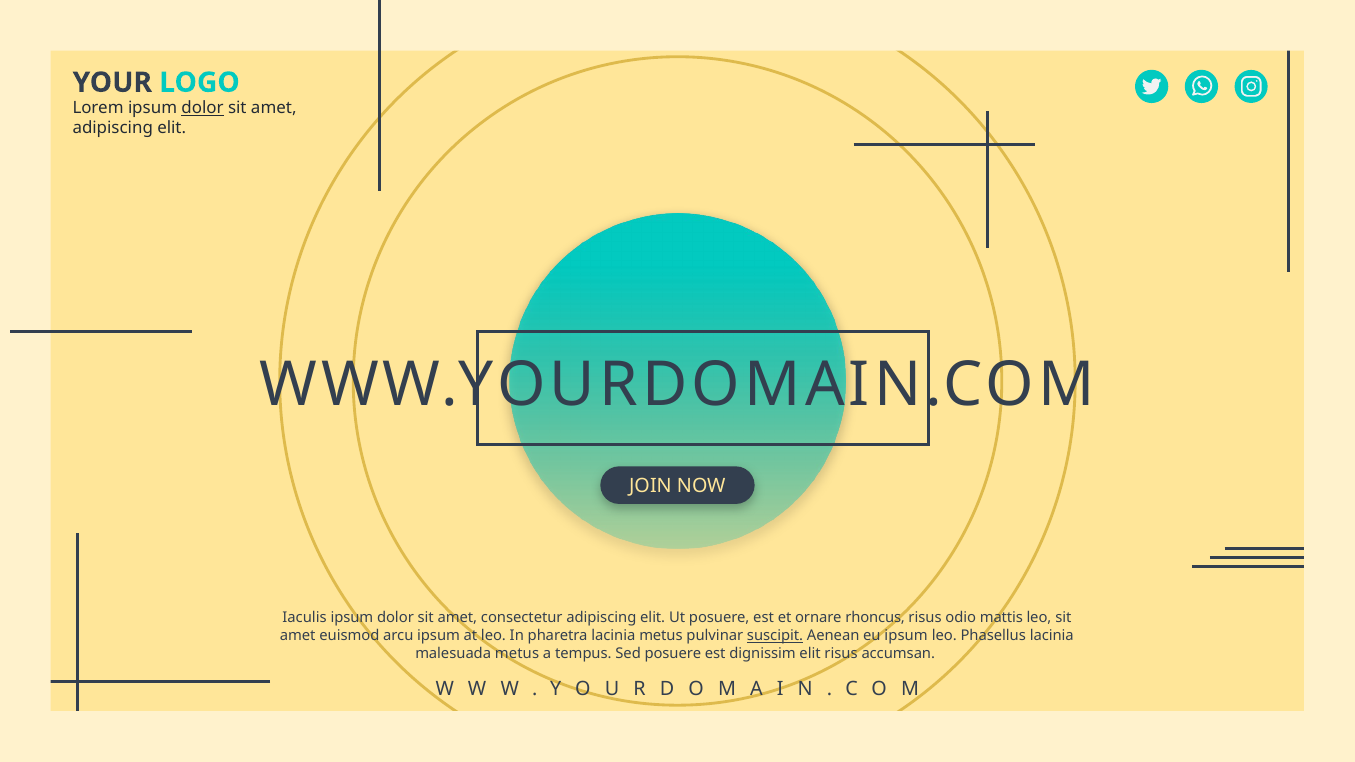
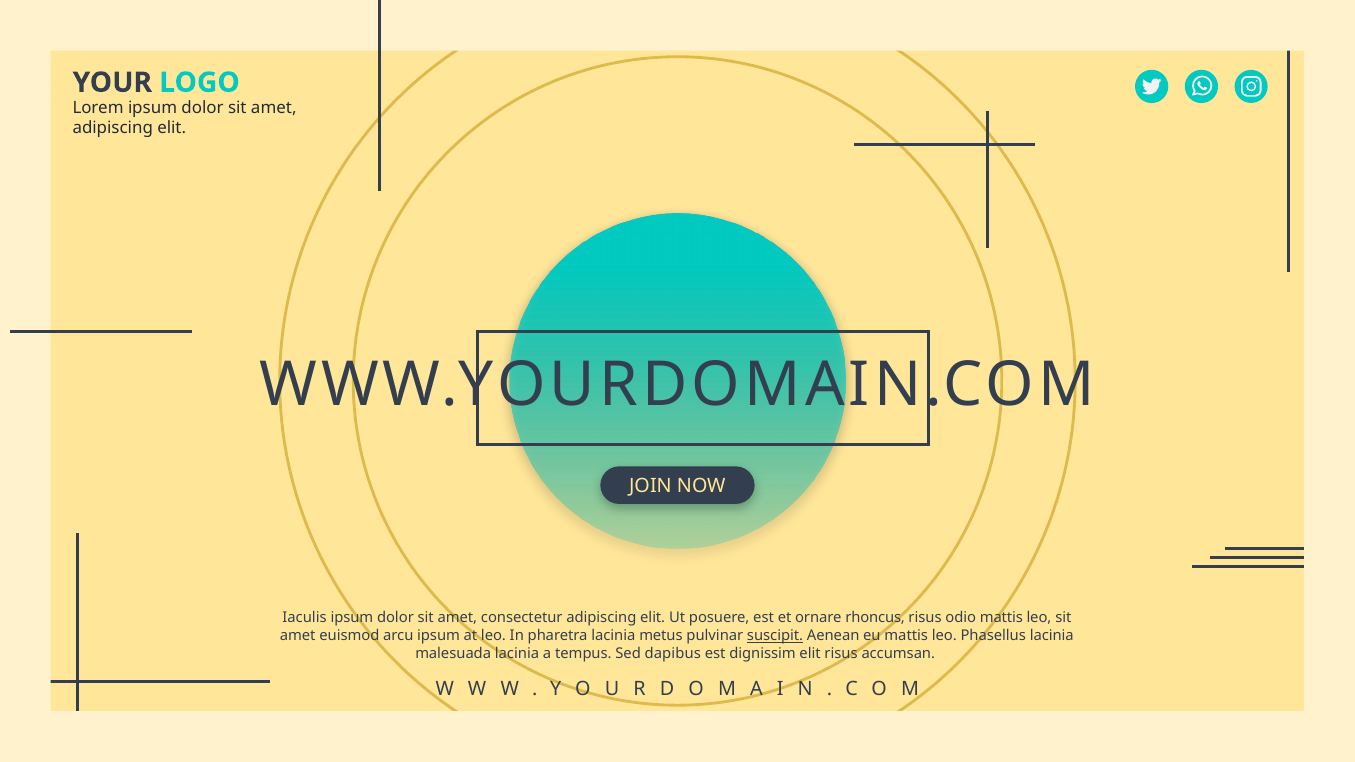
dolor at (203, 108) underline: present -> none
eu ipsum: ipsum -> mattis
malesuada metus: metus -> lacinia
Sed posuere: posuere -> dapibus
